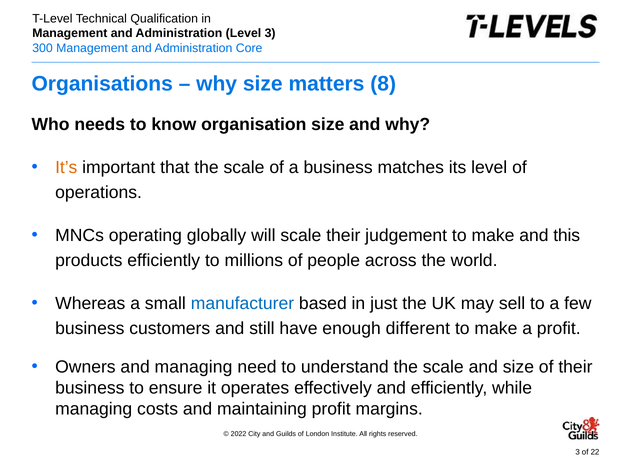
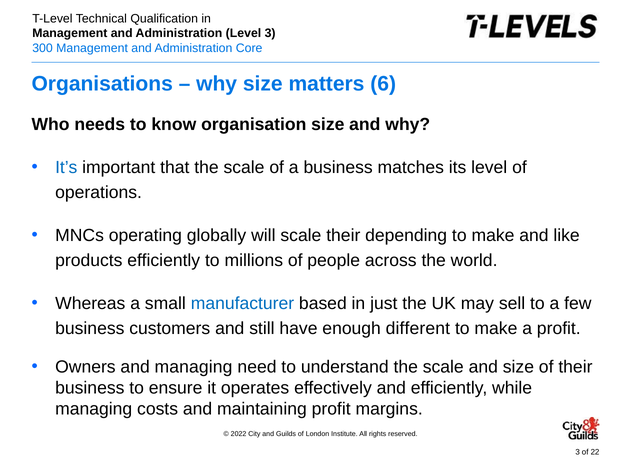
8: 8 -> 6
It’s colour: orange -> blue
judgement: judgement -> depending
this: this -> like
